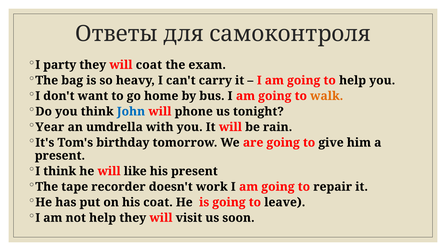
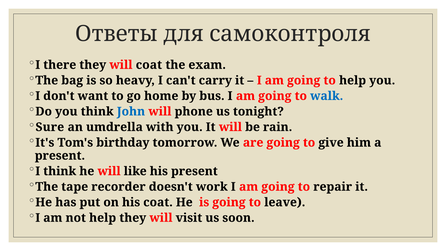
party: party -> there
walk colour: orange -> blue
Year: Year -> Sure
